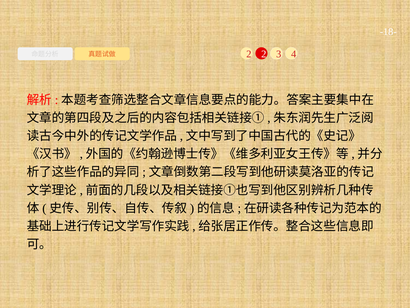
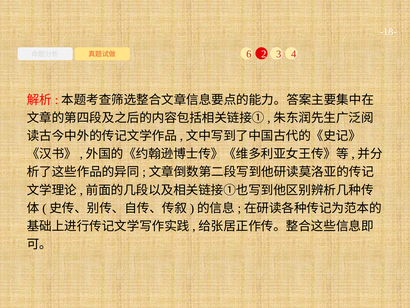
2 at (249, 54): 2 -> 6
